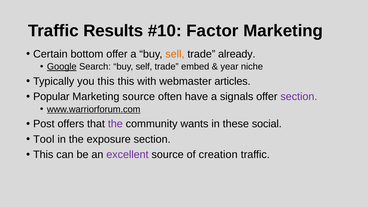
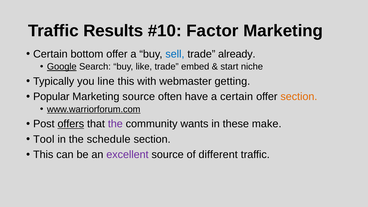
sell colour: orange -> blue
self: self -> like
year: year -> start
you this: this -> line
articles: articles -> getting
a signals: signals -> certain
section at (299, 97) colour: purple -> orange
offers underline: none -> present
social: social -> make
exposure: exposure -> schedule
creation: creation -> different
